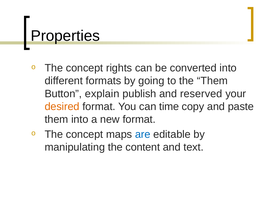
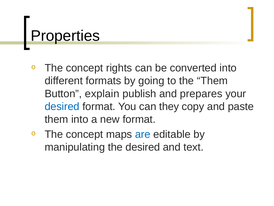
reserved: reserved -> prepares
desired at (62, 106) colour: orange -> blue
time: time -> they
the content: content -> desired
